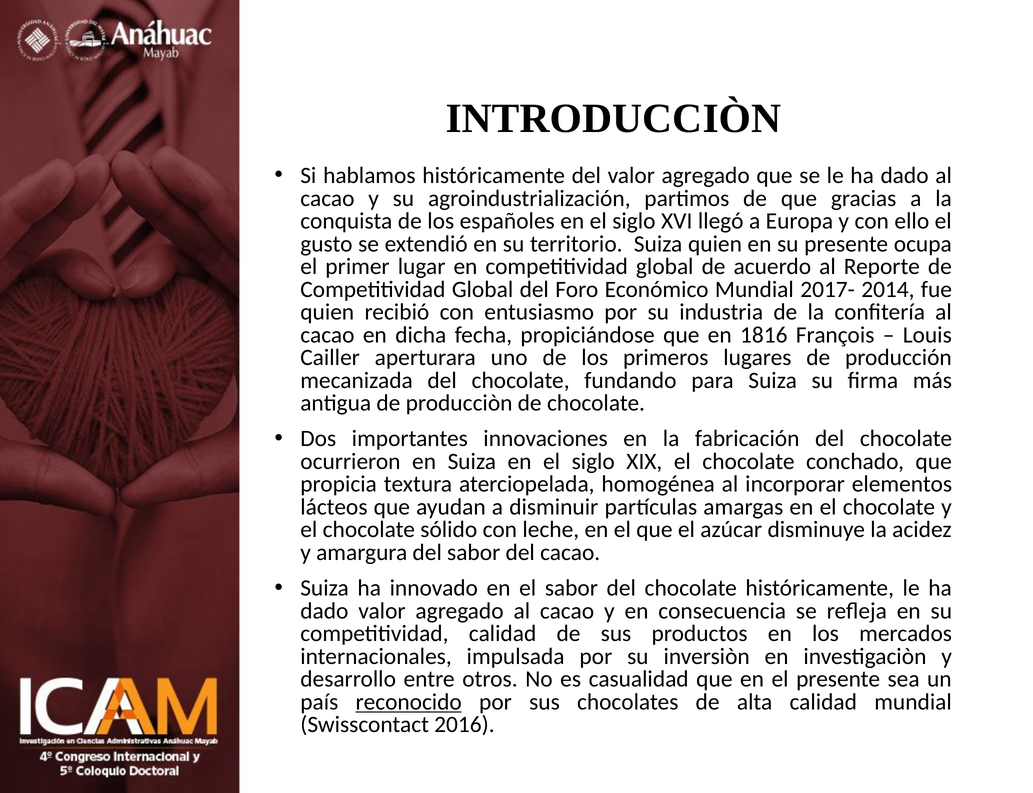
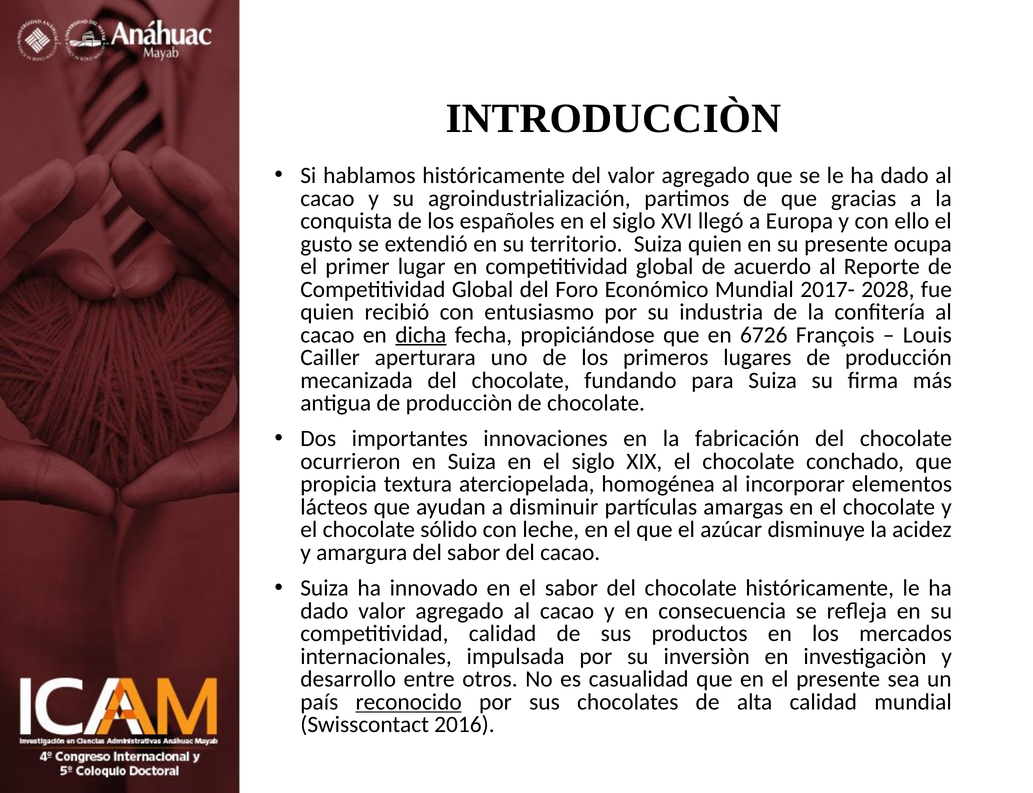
2014: 2014 -> 2028
dicha underline: none -> present
1816: 1816 -> 6726
